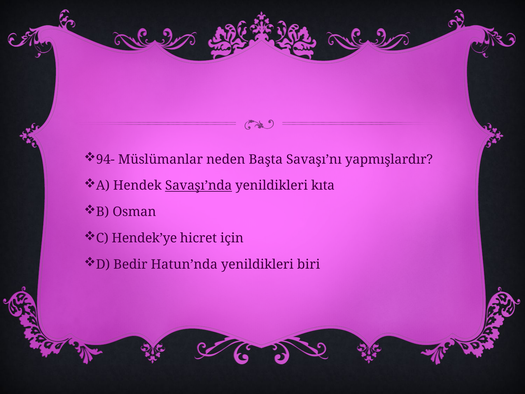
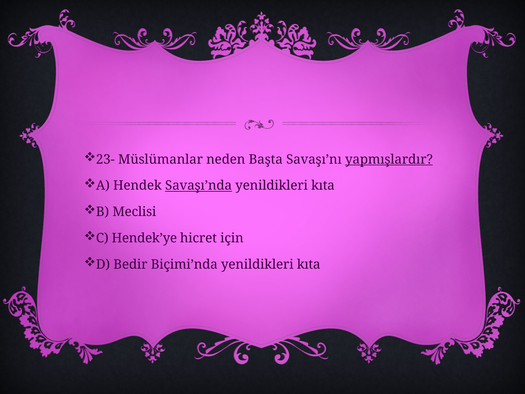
94-: 94- -> 23-
yapmışlardır underline: none -> present
Osman: Osman -> Meclisi
Hatun’nda: Hatun’nda -> Biçimi’nda
biri at (309, 264): biri -> kıta
